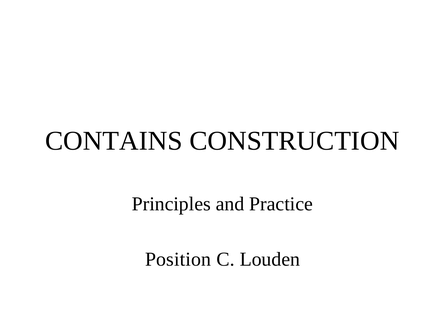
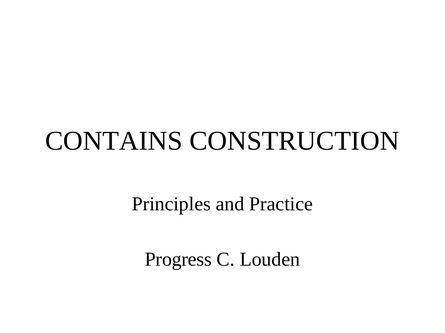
Position: Position -> Progress
